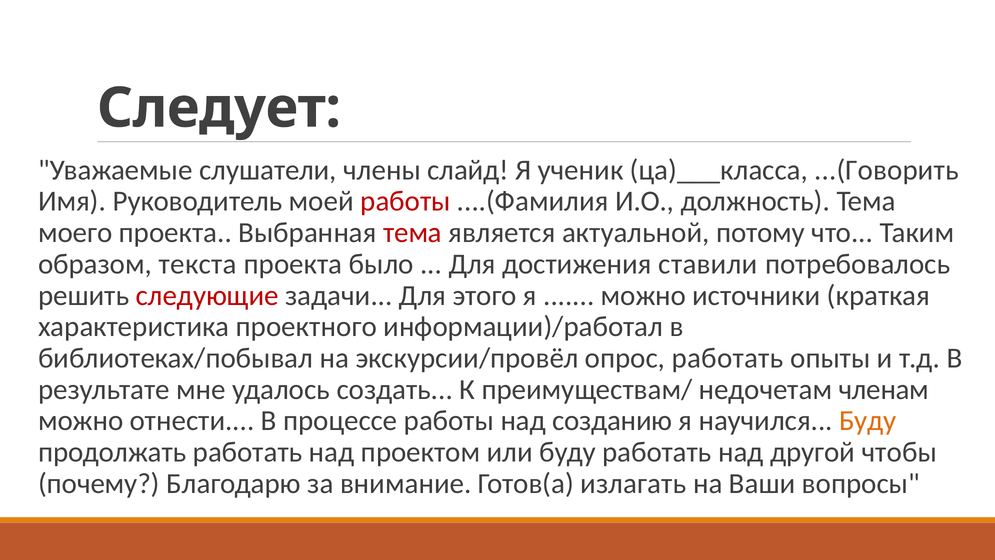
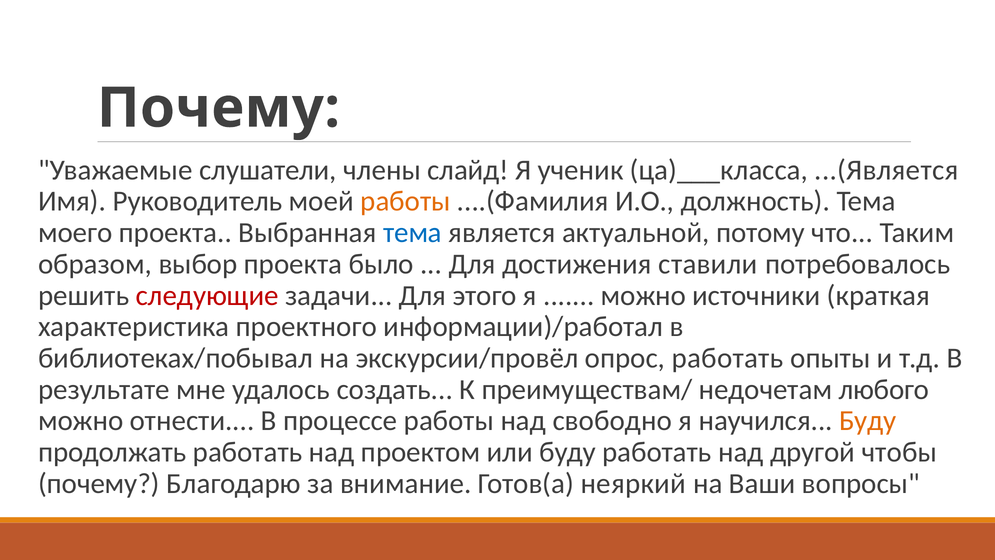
Следует at (219, 108): Следует -> Почему
...(Говорить: ...(Говорить -> ...(Является
работы at (405, 201) colour: red -> orange
тема at (412, 233) colour: red -> blue
текста: текста -> выбор
членам: членам -> любого
созданию: созданию -> свободно
излагать: излагать -> неяркий
